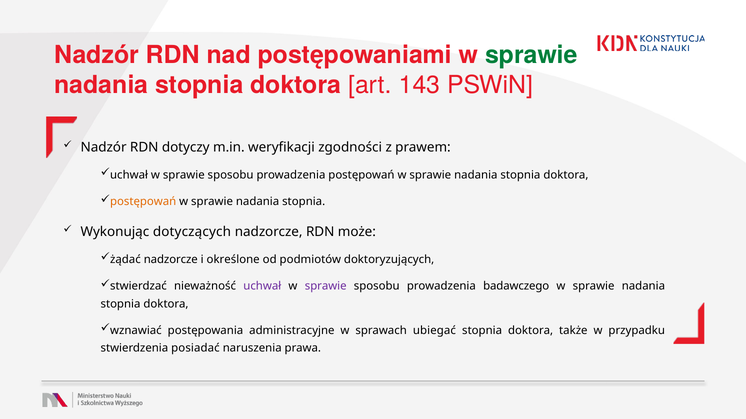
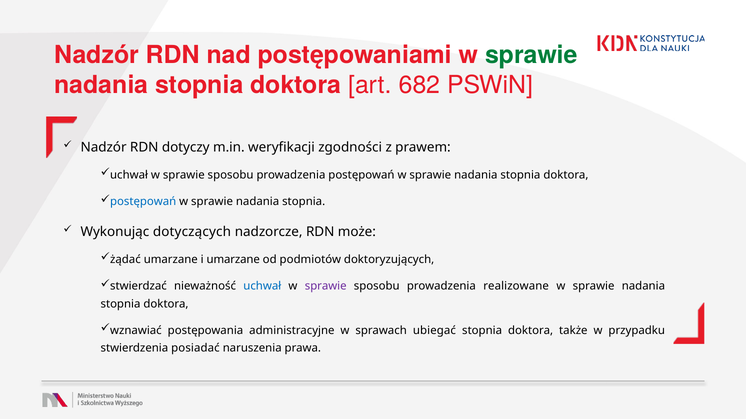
143: 143 -> 682
postępowań at (143, 202) colour: orange -> blue
żądać nadzorcze: nadzorcze -> umarzane
i określone: określone -> umarzane
uchwał at (262, 286) colour: purple -> blue
badawczego: badawczego -> realizowane
